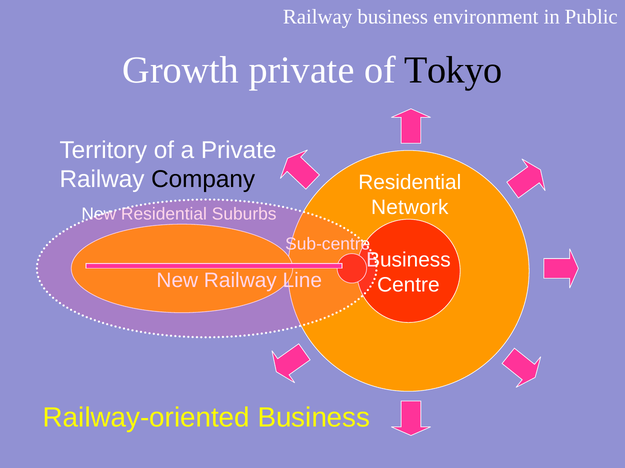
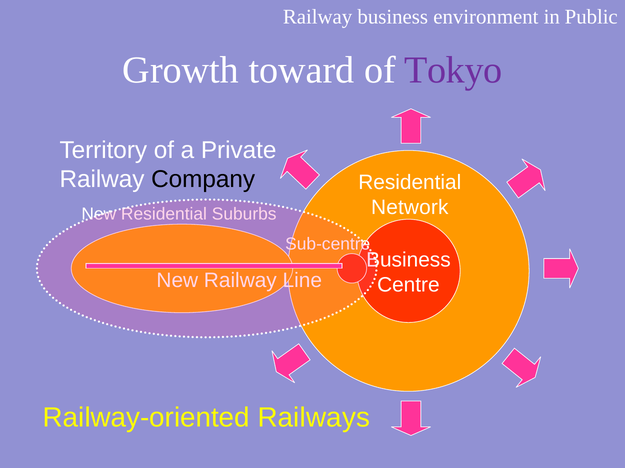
Growth private: private -> toward
Tokyo colour: black -> purple
Railway-oriented Business: Business -> Railways
